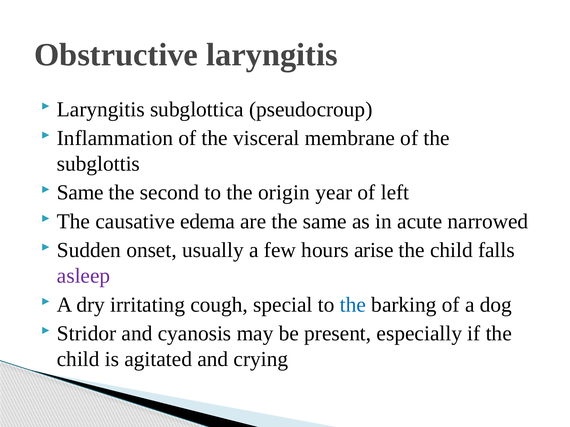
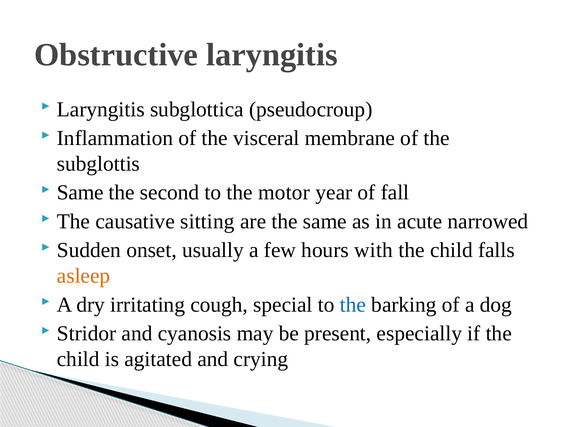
origin: origin -> motor
left: left -> fall
edema: edema -> sitting
arise: arise -> with
asleep colour: purple -> orange
